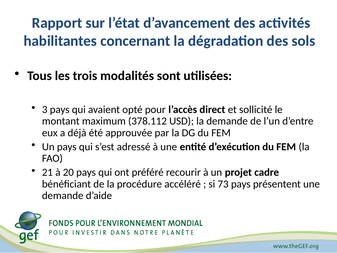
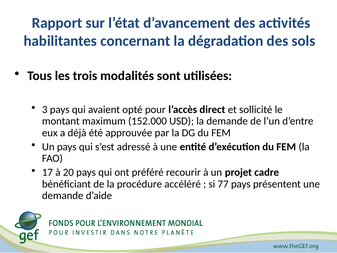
378.112: 378.112 -> 152.000
21: 21 -> 17
73: 73 -> 77
